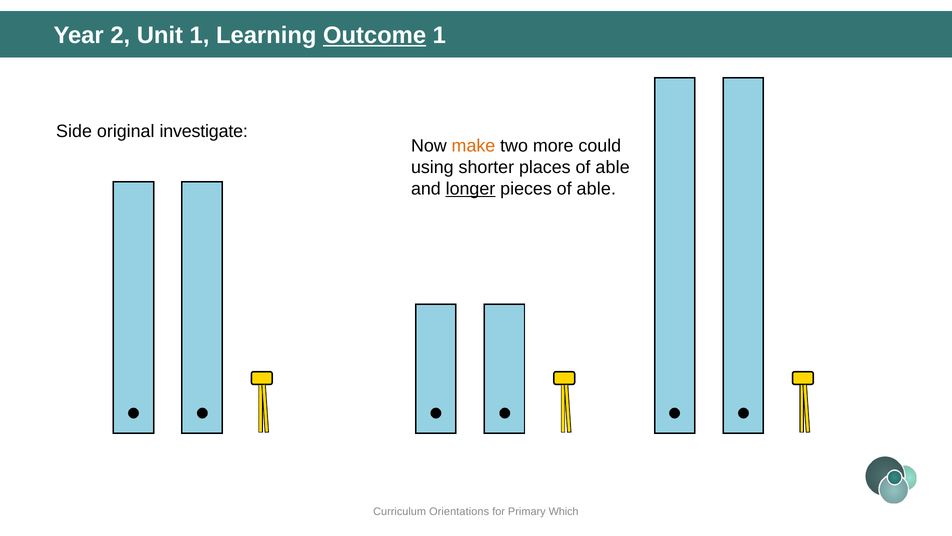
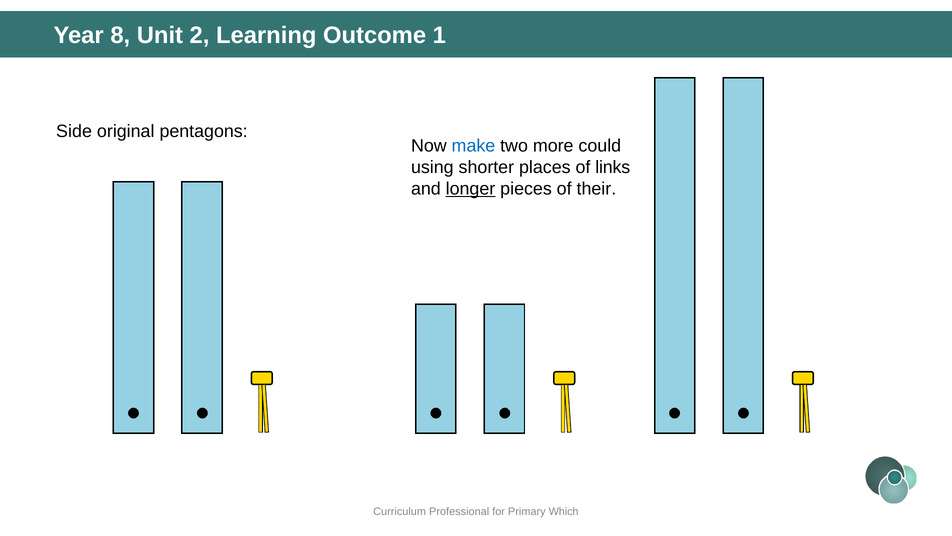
2: 2 -> 8
Unit 1: 1 -> 2
Outcome underline: present -> none
investigate: investigate -> pentagons
make colour: orange -> blue
able at (613, 167): able -> links
pieces of able: able -> their
Orientations: Orientations -> Professional
